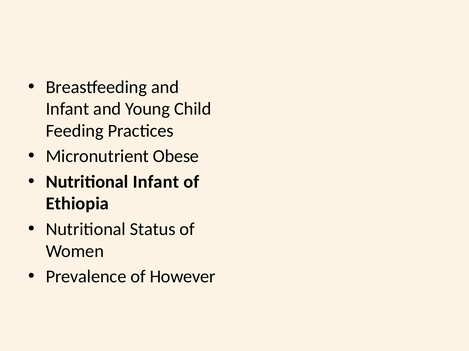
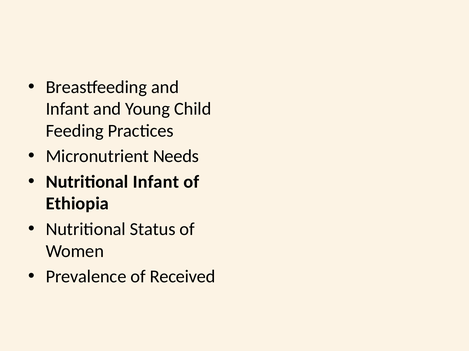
Obese: Obese -> Needs
However: However -> Received
